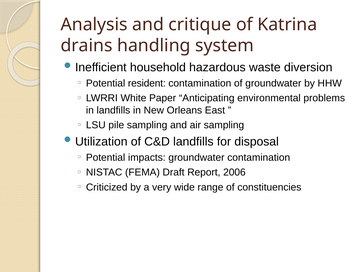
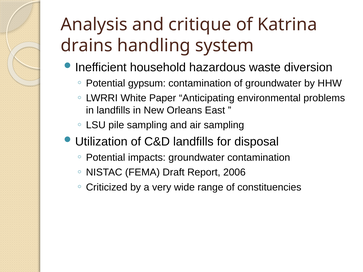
resident: resident -> gypsum
